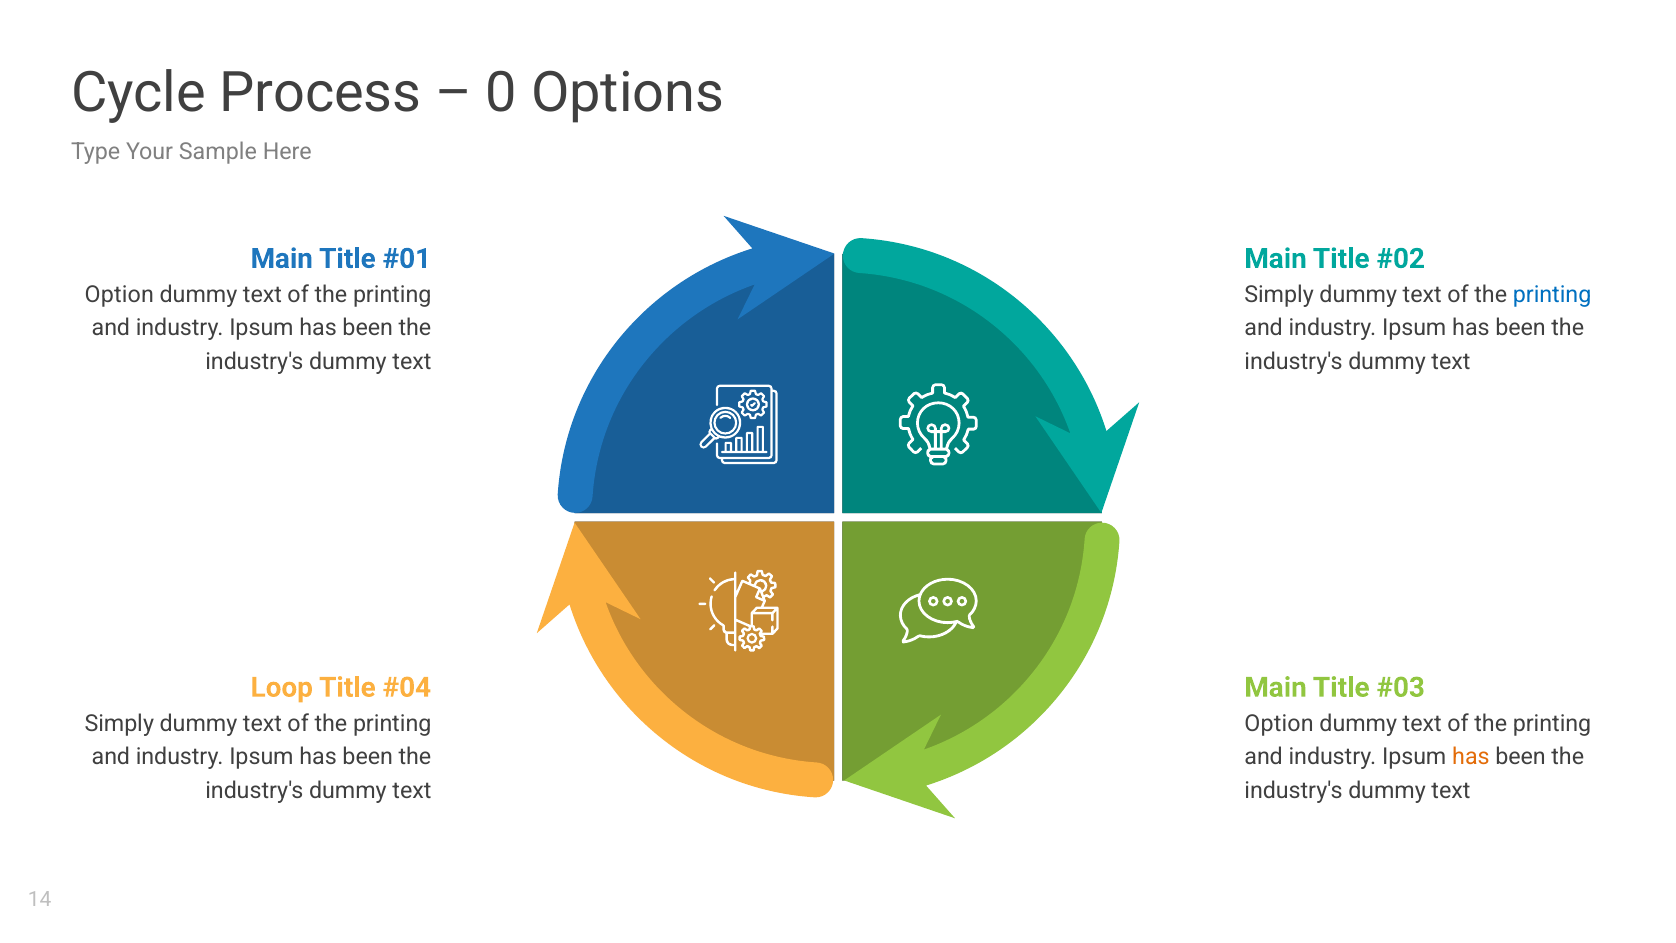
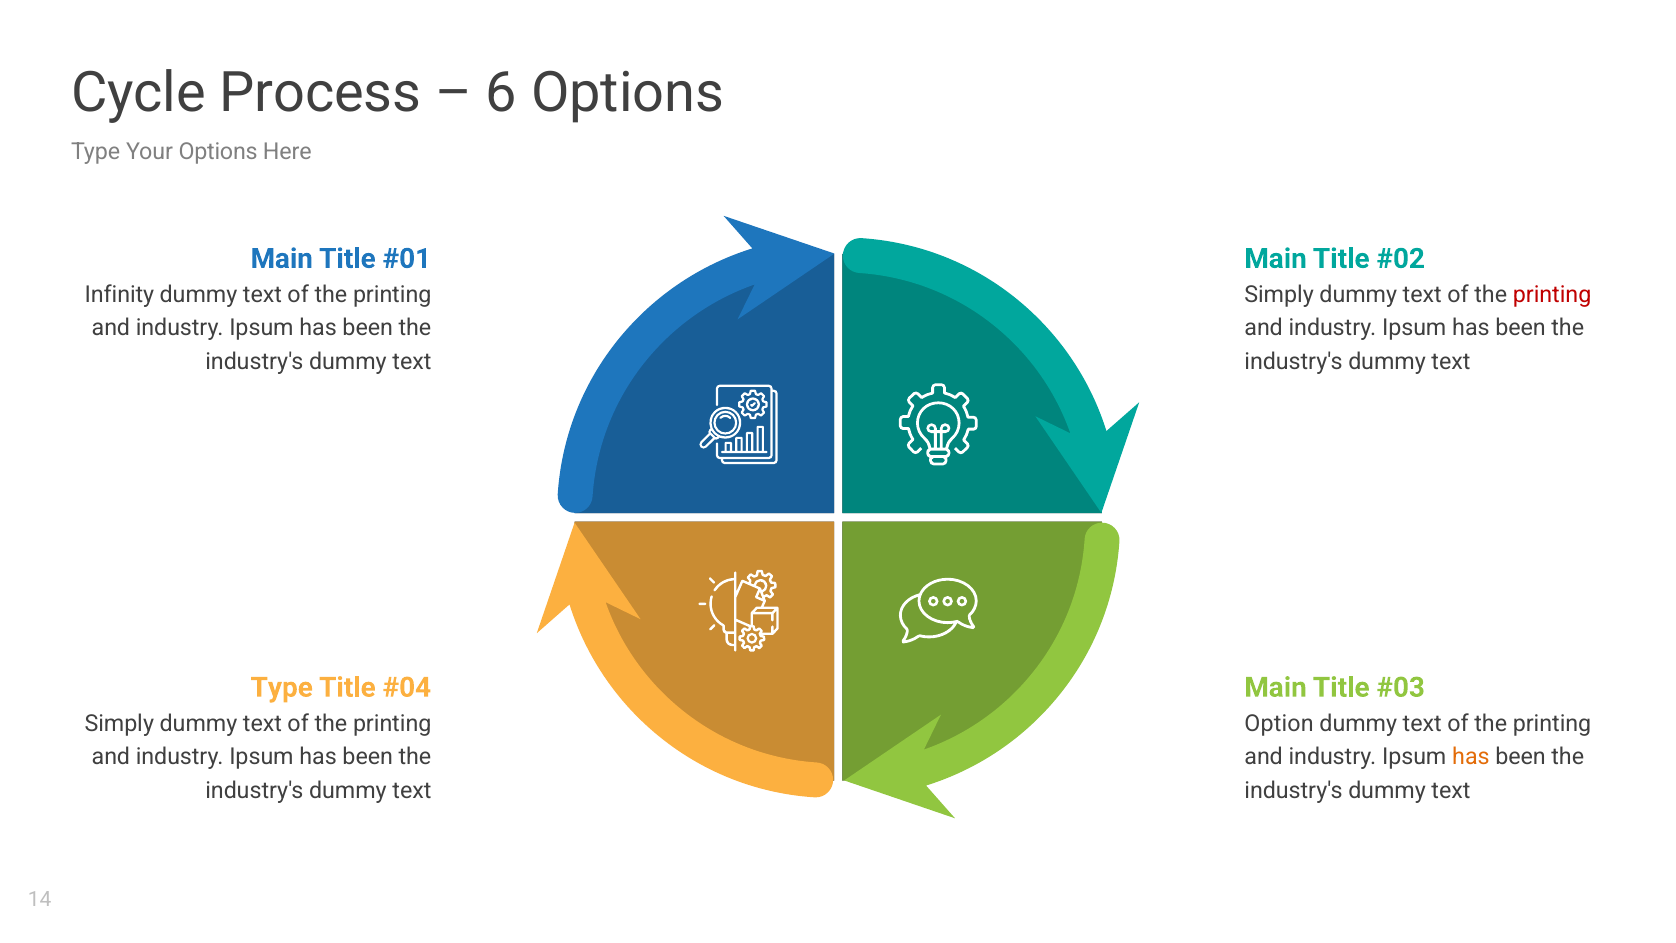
0: 0 -> 6
Your Sample: Sample -> Options
Option at (119, 295): Option -> Infinity
printing at (1552, 295) colour: blue -> red
Loop at (282, 687): Loop -> Type
